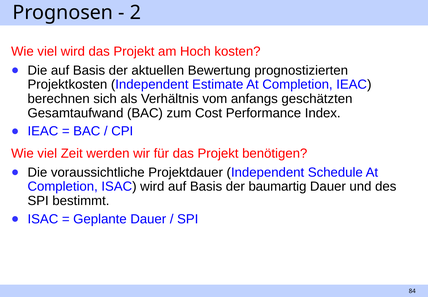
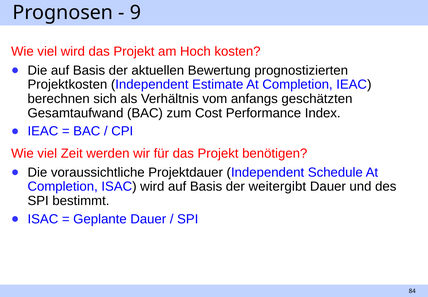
2: 2 -> 9
baumartig: baumartig -> weitergibt
